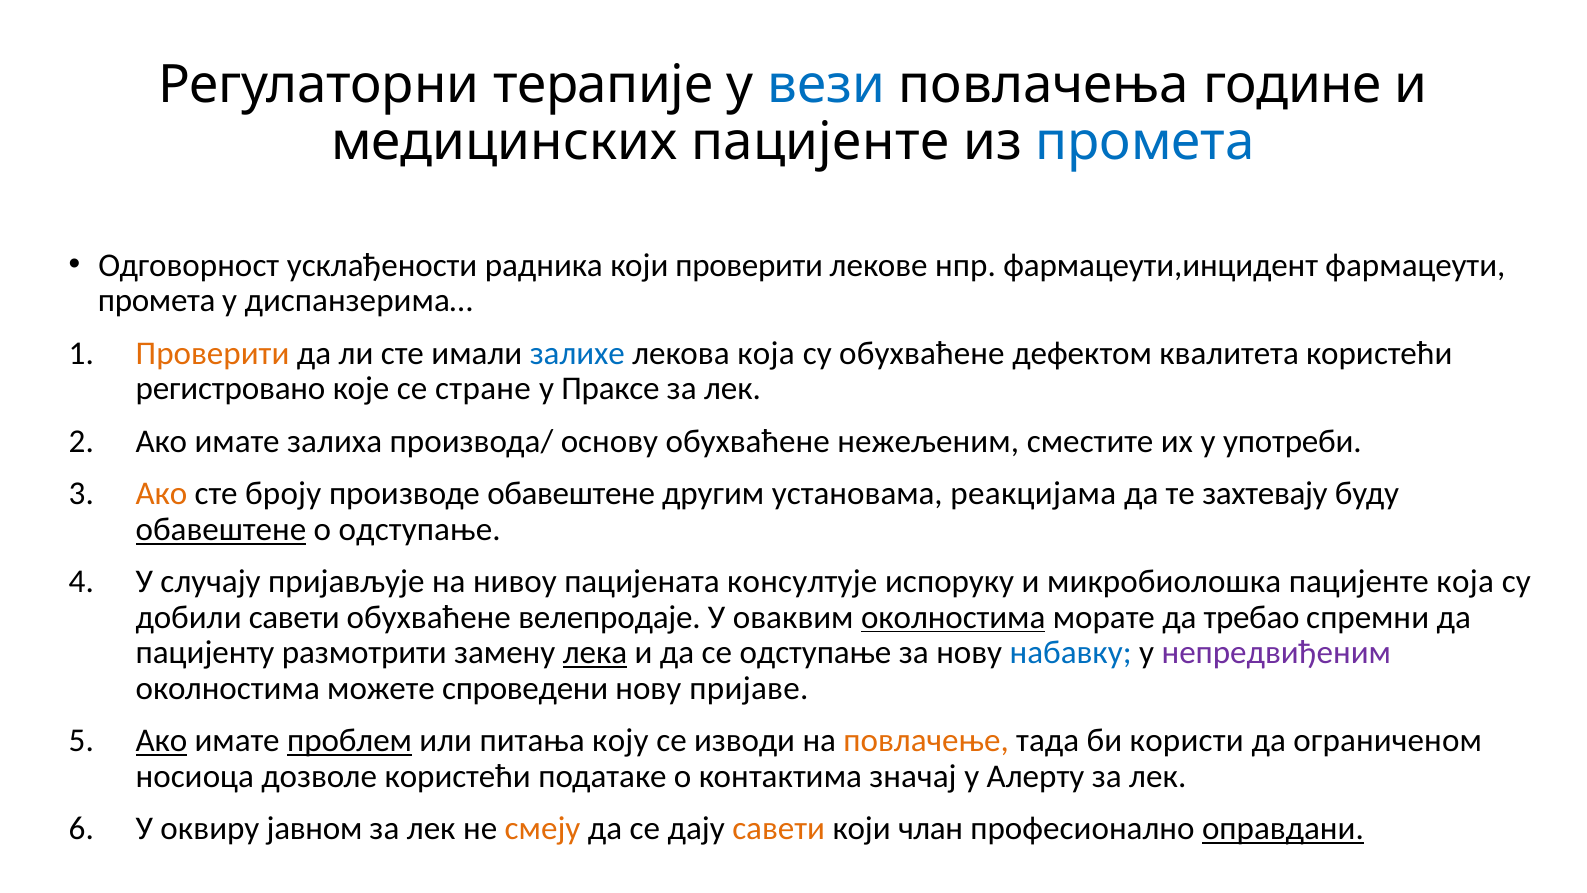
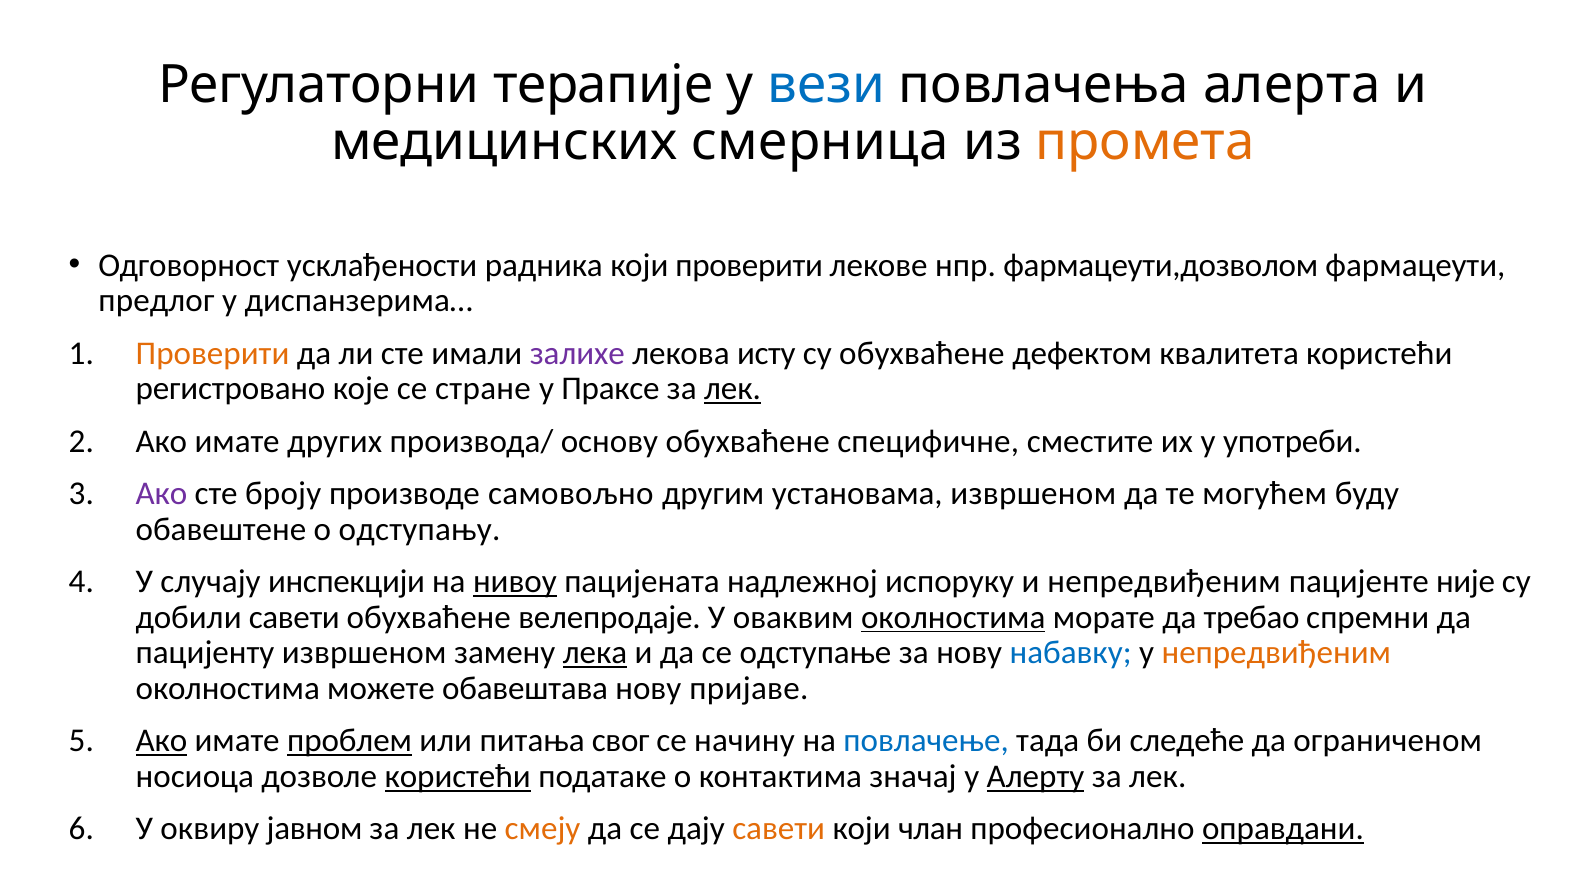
године: године -> алерта
медицинских пацијенте: пацијенте -> смерница
промета at (1145, 142) colour: blue -> orange
фармацеути,инцидент: фармацеути,инцидент -> фармацеути,дозволом
промета at (157, 301): промета -> предлог
залихе colour: blue -> purple
лекова која: која -> исту
лек at (733, 389) underline: none -> present
залиха: залиха -> других
нежељеним: нежељеним -> специфичне
Ако at (161, 493) colour: orange -> purple
производе обавештене: обавештене -> самовољно
установама реакцијама: реакцијама -> извршеном
захтевају: захтевају -> могућем
обавештене at (221, 529) underline: present -> none
о одступање: одступање -> одступању
пријављује: пријављује -> инспекцији
нивоу underline: none -> present
консултује: консултује -> надлежној
и микробиолошка: микробиолошка -> непредвиђеним
пацијенте која: која -> није
пацијенту размотрити: размотрити -> извршеном
непредвиђеним at (1276, 653) colour: purple -> orange
спроведени: спроведени -> обавештава
коју: коју -> свог
изводи: изводи -> начину
повлачење colour: orange -> blue
користи: користи -> следеће
користећи at (458, 776) underline: none -> present
Алерту underline: none -> present
